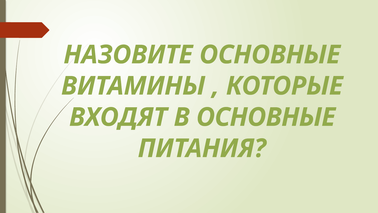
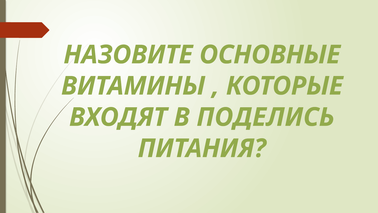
В ОСНОВНЫЕ: ОСНОВНЫЕ -> ПОДЕЛИСЬ
